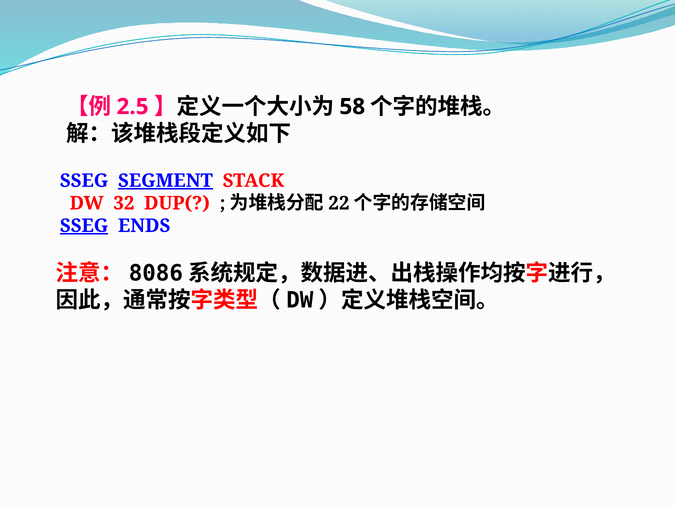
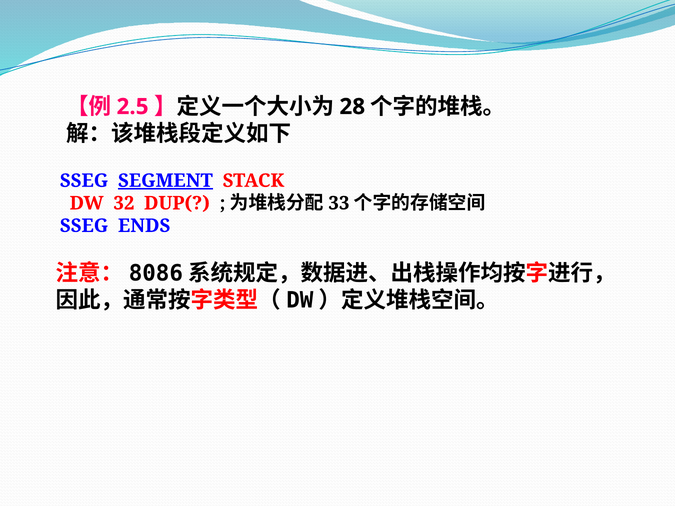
58: 58 -> 28
22: 22 -> 33
SSEG at (84, 226) underline: present -> none
